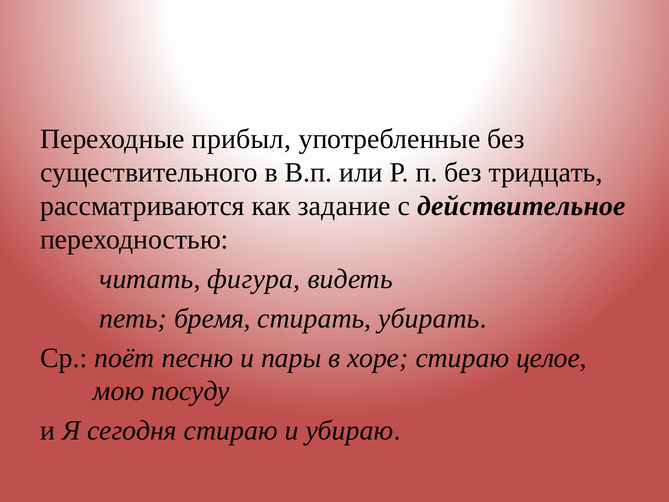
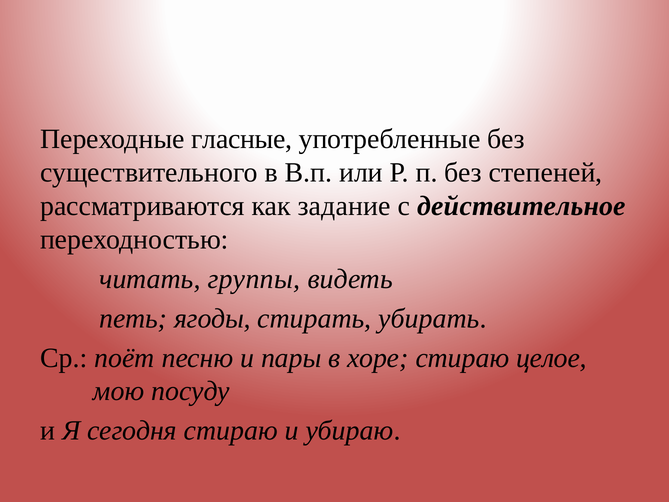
прибыл: прибыл -> гласные
тридцать: тридцать -> степеней
фигура: фигура -> группы
бремя: бремя -> ягоды
